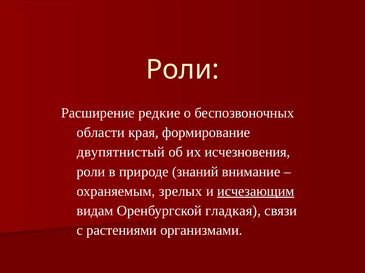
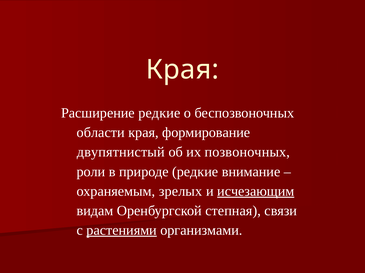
Роли at (182, 70): Роли -> Края
исчезновения: исчезновения -> позвоночных
природе знаний: знаний -> редкие
гладкая: гладкая -> степная
растениями underline: none -> present
